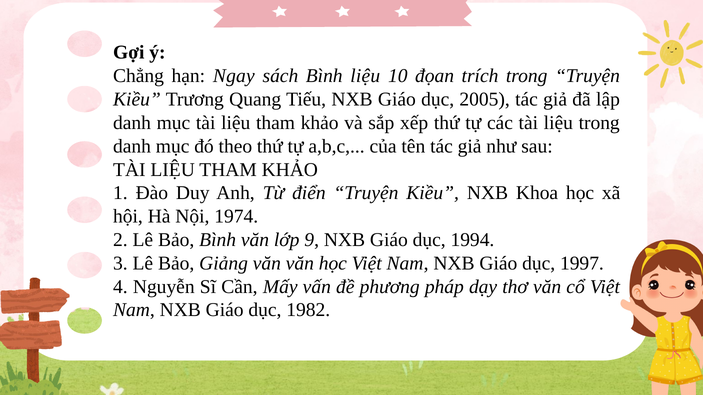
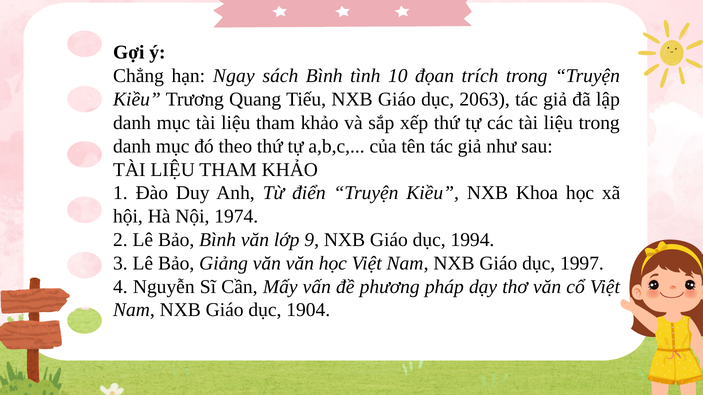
Bình liệu: liệu -> tình
2005: 2005 -> 2063
1982: 1982 -> 1904
